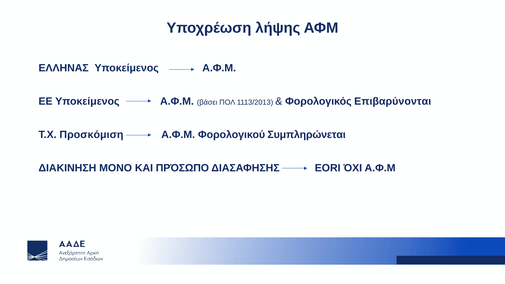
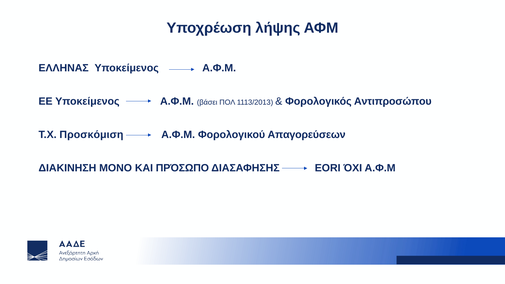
Επιβαρύνονται: Επιβαρύνονται -> Αντιπροσώπου
Συμπληρώνεται: Συμπληρώνεται -> Απαγορεύσεων
